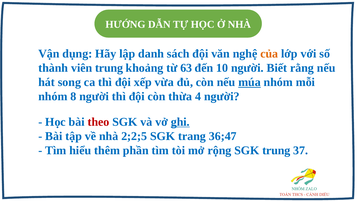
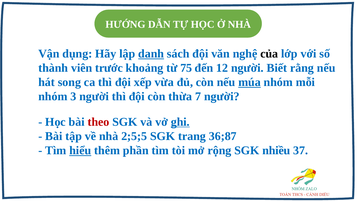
danh underline: none -> present
của colour: orange -> black
viên trung: trung -> trước
63: 63 -> 75
10: 10 -> 12
8: 8 -> 3
4: 4 -> 7
2;2;5: 2;2;5 -> 2;5;5
36;47: 36;47 -> 36;87
hiểu underline: none -> present
SGK trung: trung -> nhiều
